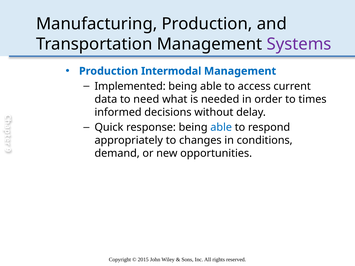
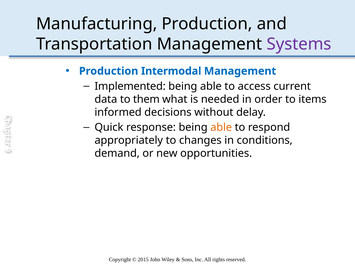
need: need -> them
times: times -> items
able at (221, 127) colour: blue -> orange
